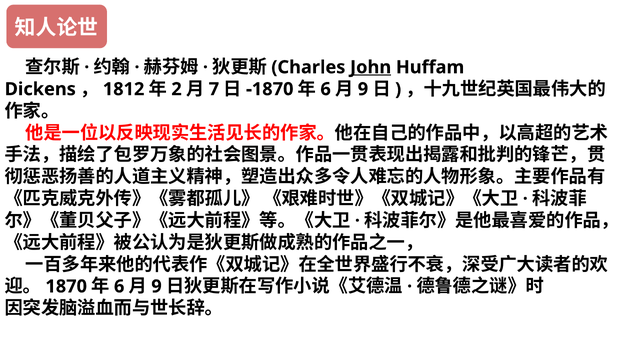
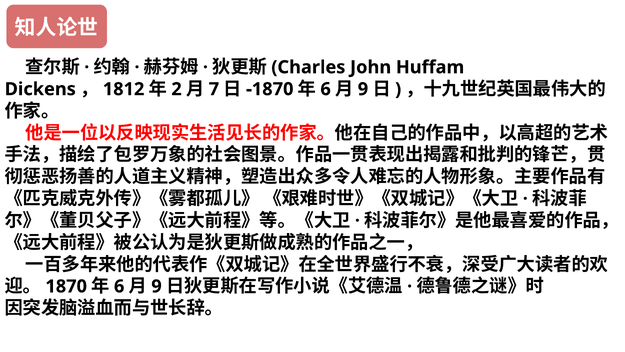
John underline: present -> none
